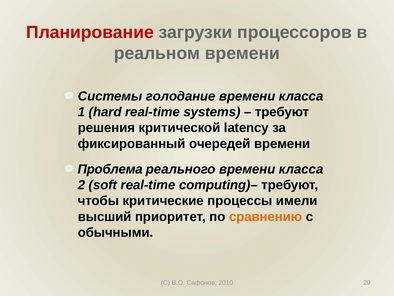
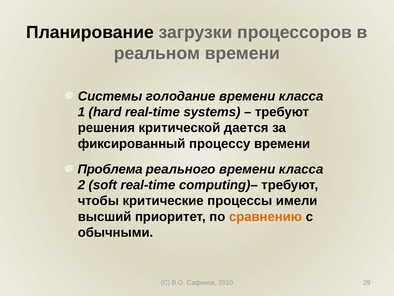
Планирование colour: red -> black
latency: latency -> дается
очередей: очередей -> процессу
